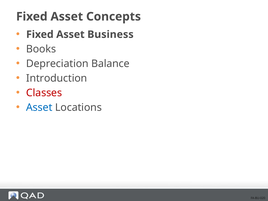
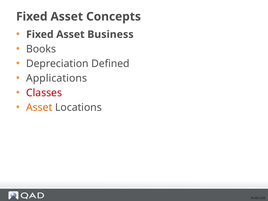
Balance: Balance -> Defined
Introduction: Introduction -> Applications
Asset at (39, 107) colour: blue -> orange
